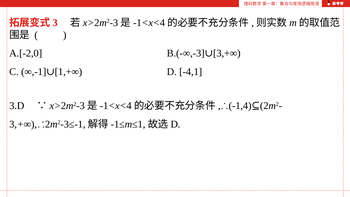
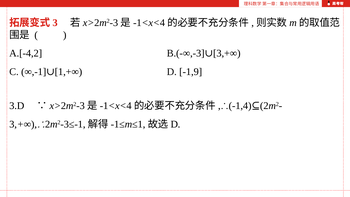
A.[-2,0: A.[-2,0 -> A.[-4,2
-4,1: -4,1 -> -1,9
